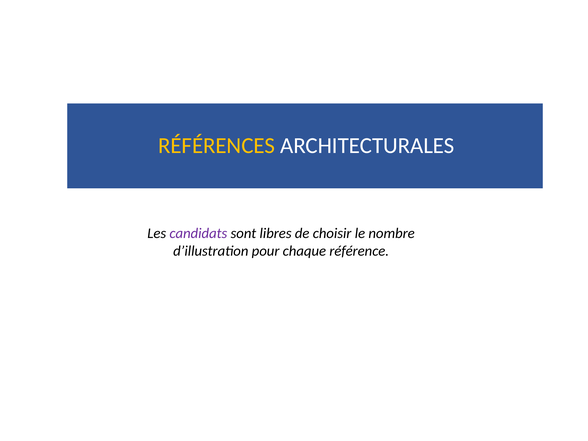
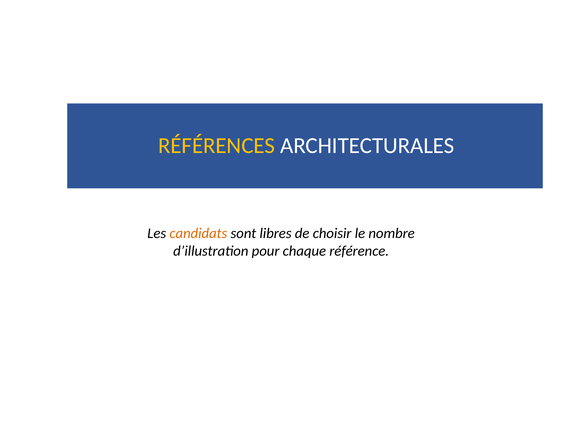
candidats colour: purple -> orange
